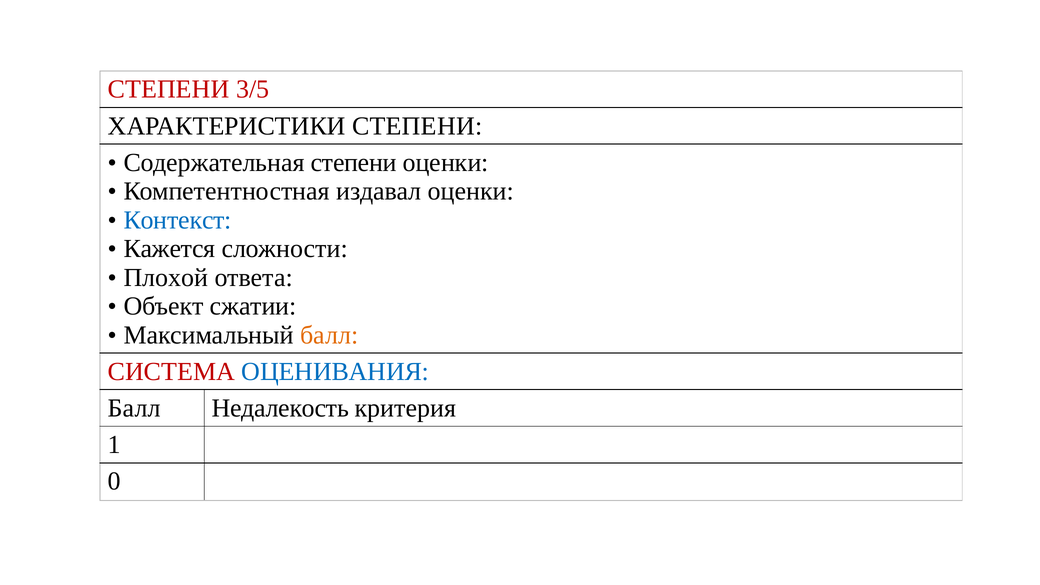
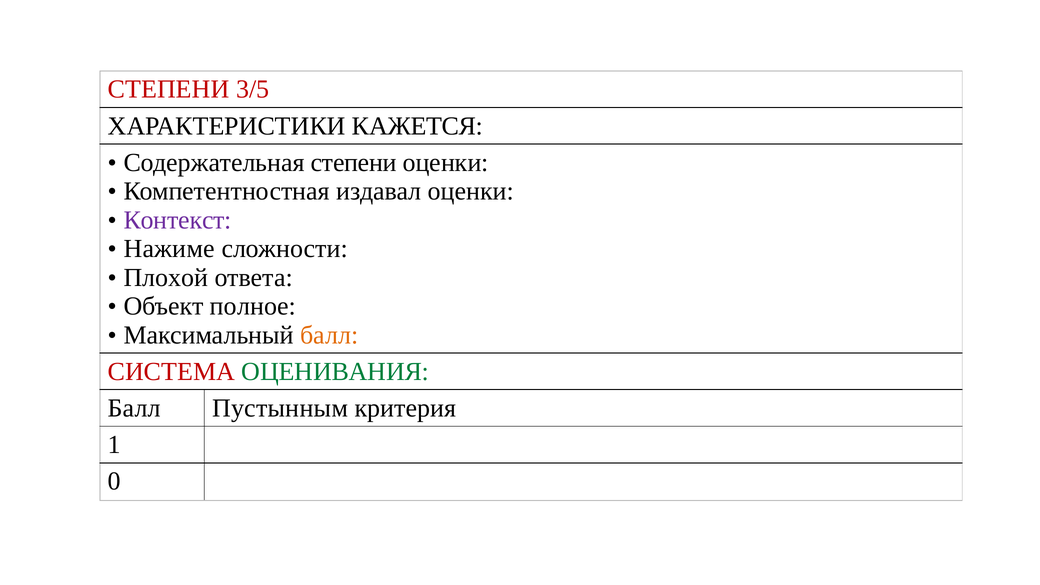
ХАРАКТЕРИСТИКИ СТЕПЕНИ: СТЕПЕНИ -> КАЖЕТСЯ
Контекст colour: blue -> purple
Кажется: Кажется -> Нажиме
сжатии: сжатии -> полное
ОЦЕНИВАНИЯ colour: blue -> green
Недалекость: Недалекость -> Пустынным
